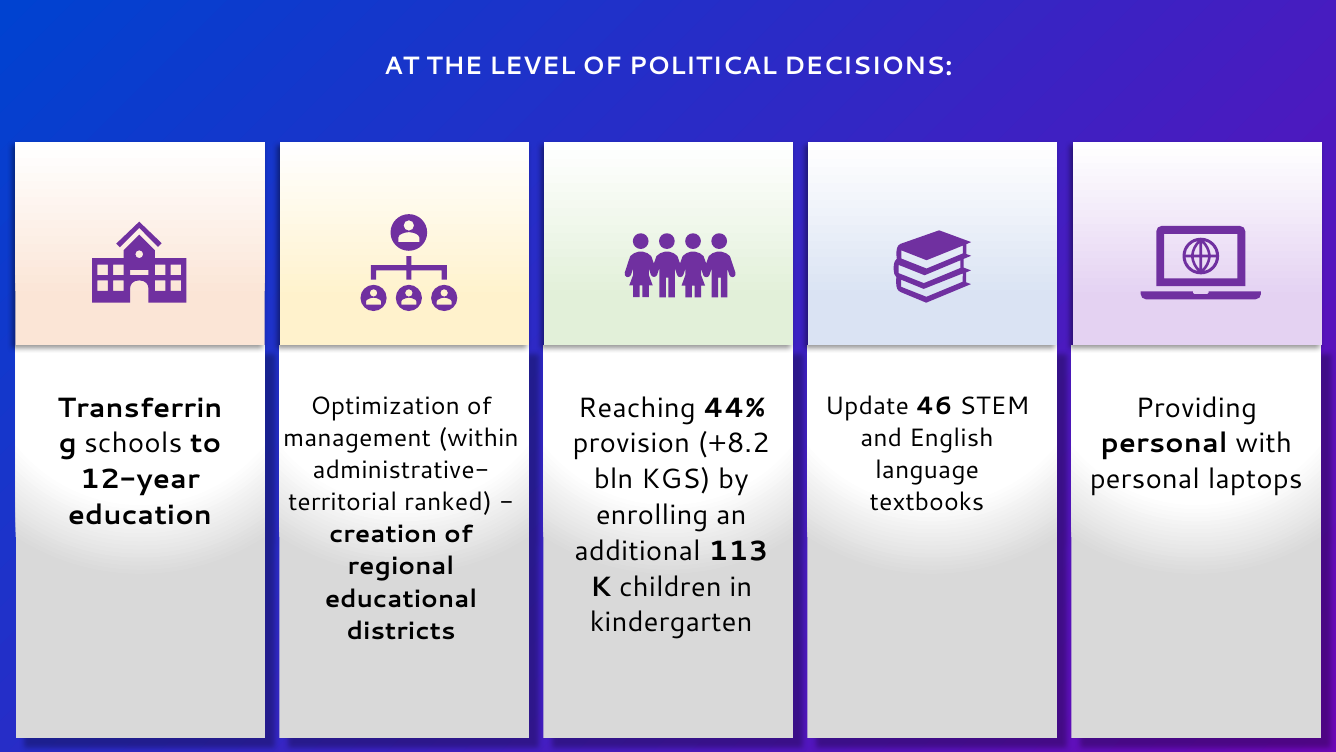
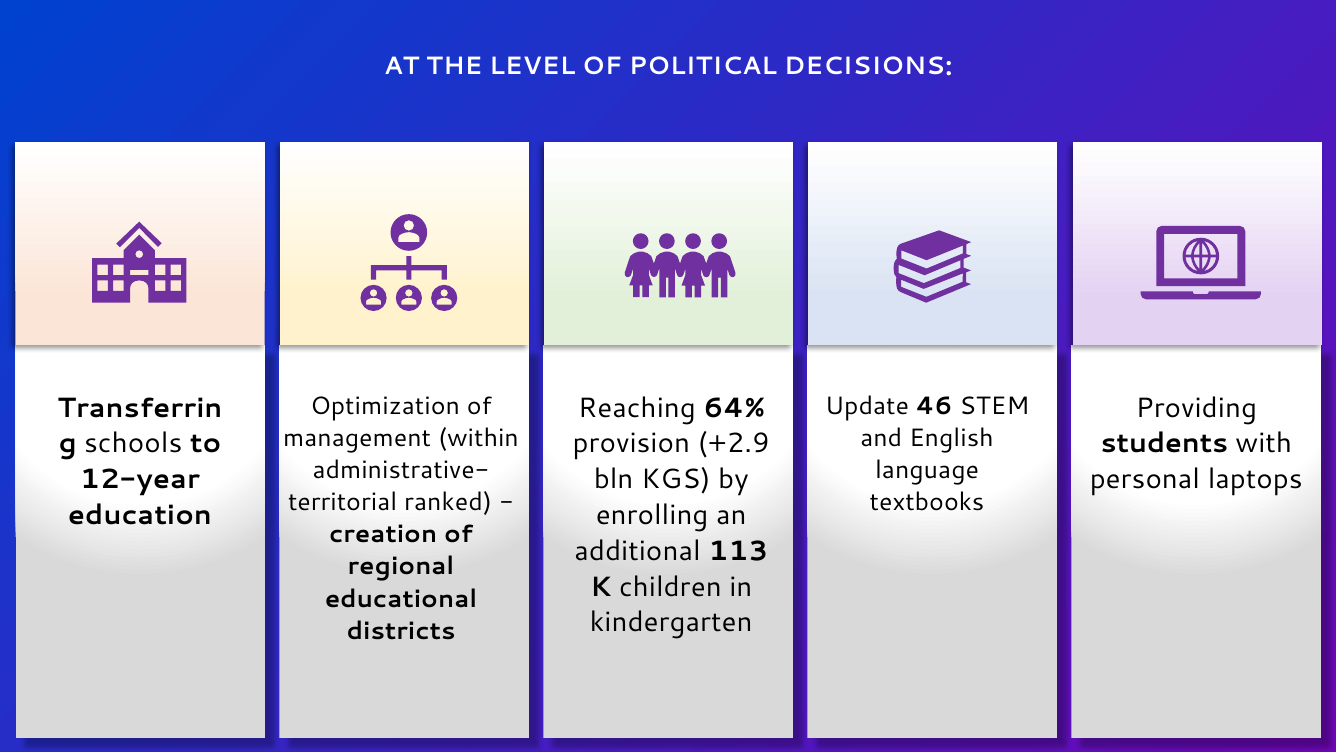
44%: 44% -> 64%
+8.2: +8.2 -> +2.9
personal at (1164, 443): personal -> students
